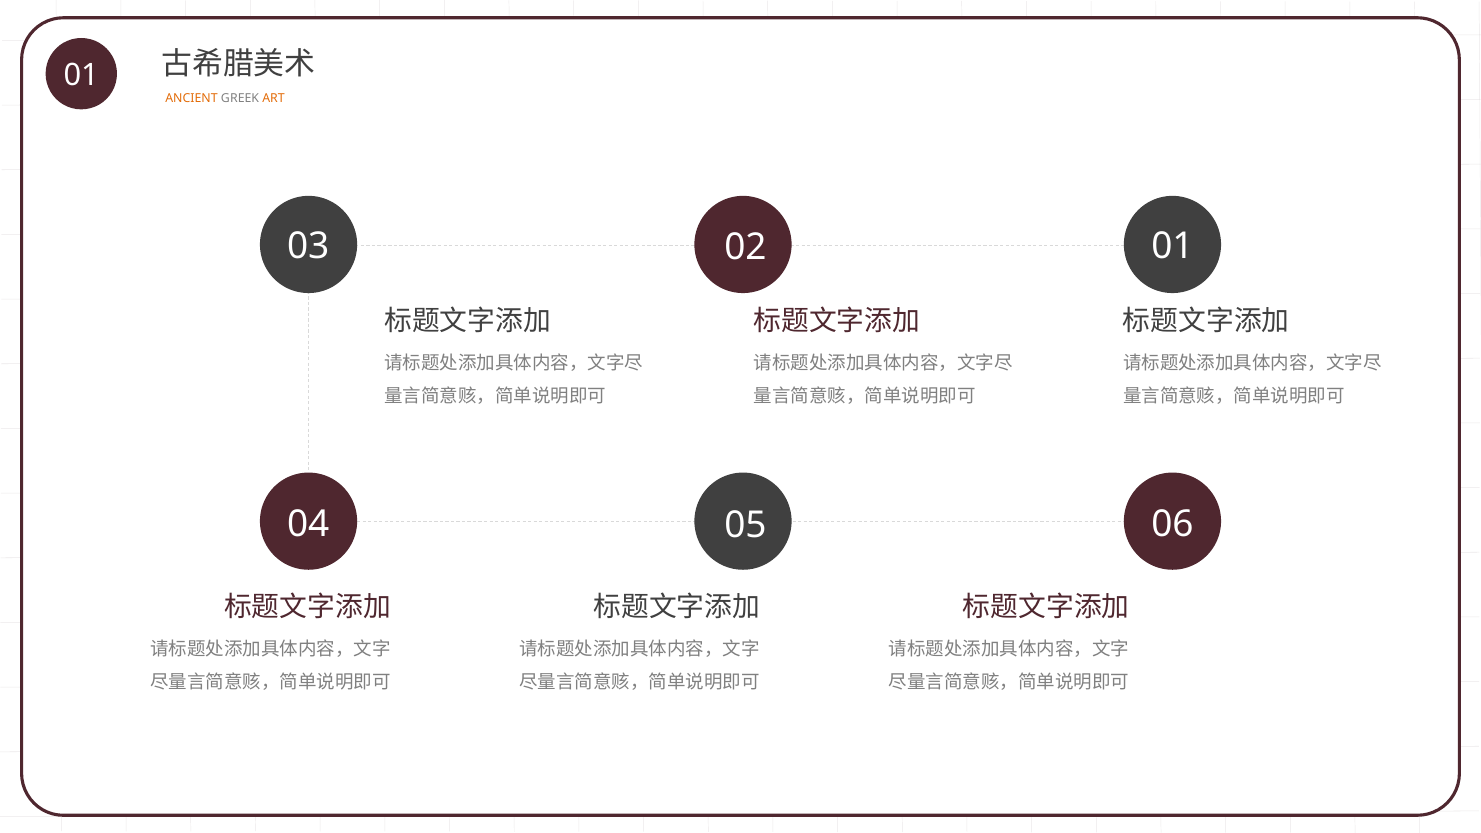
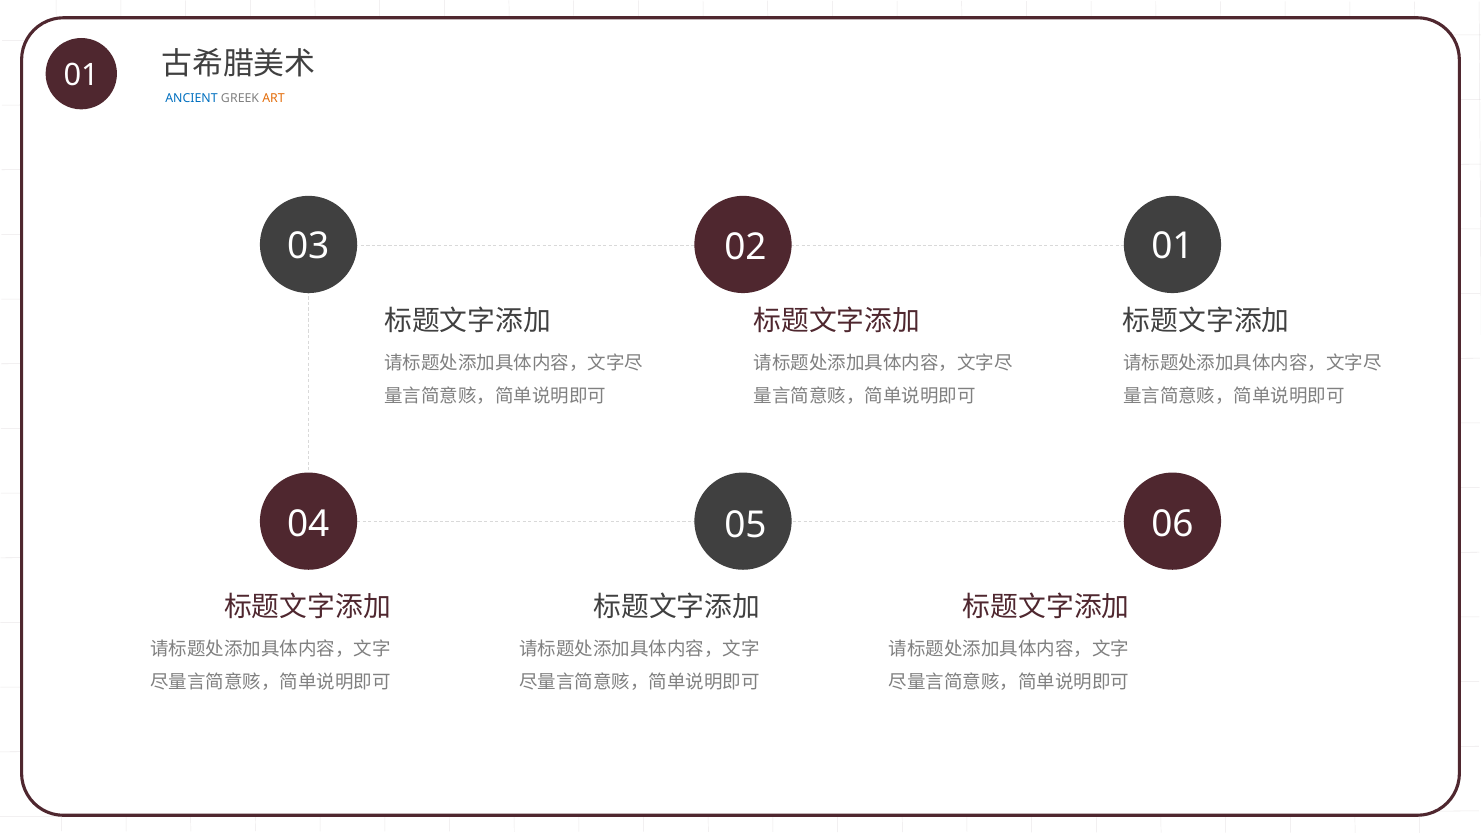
ANCIENT colour: orange -> blue
